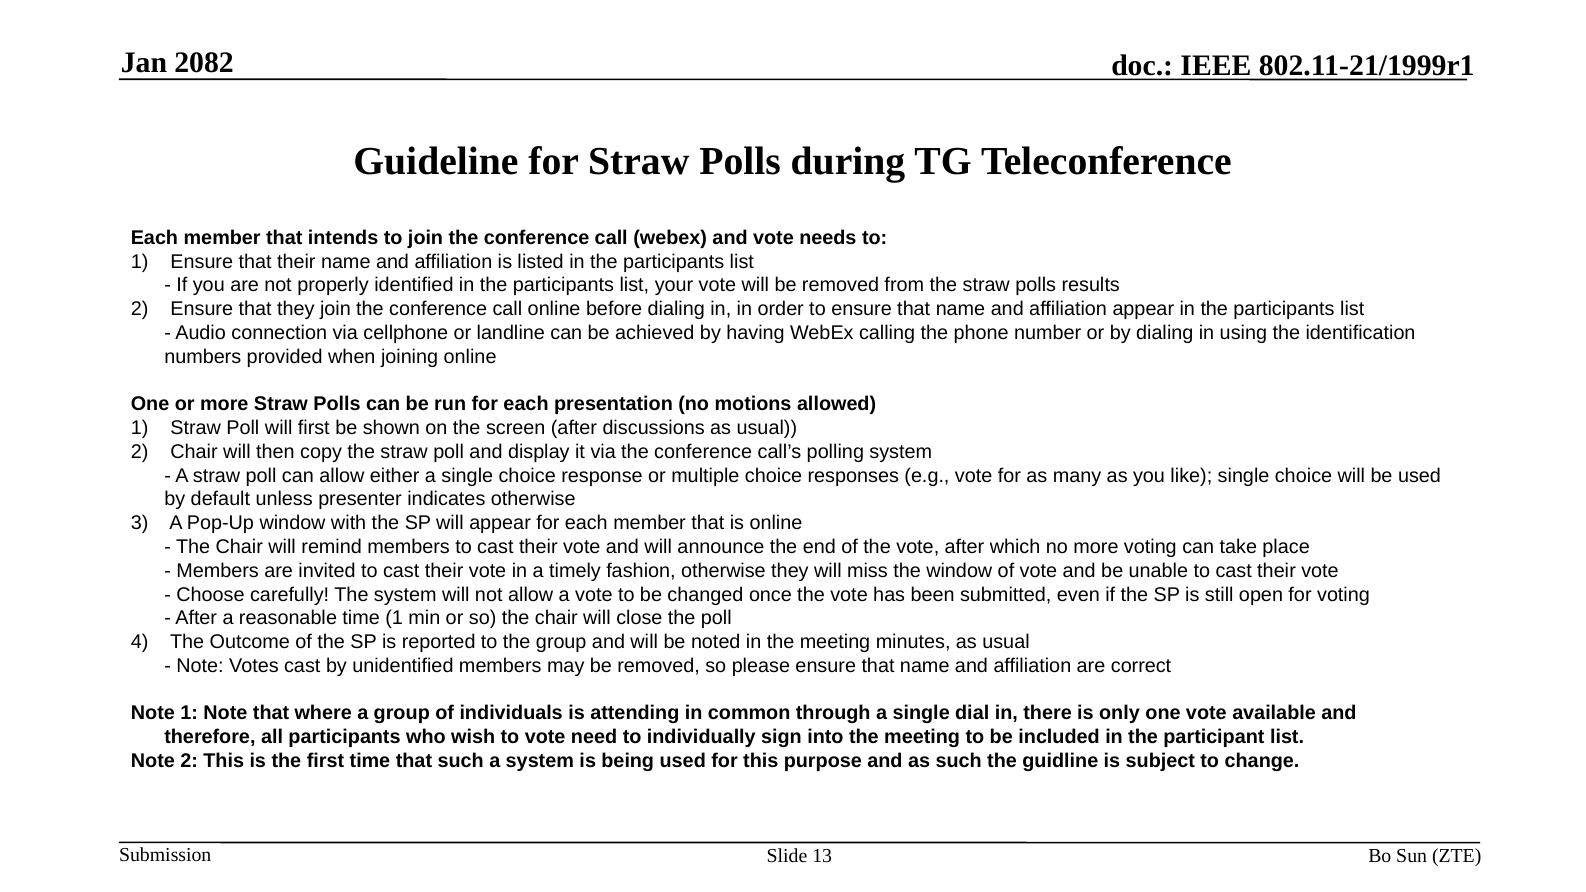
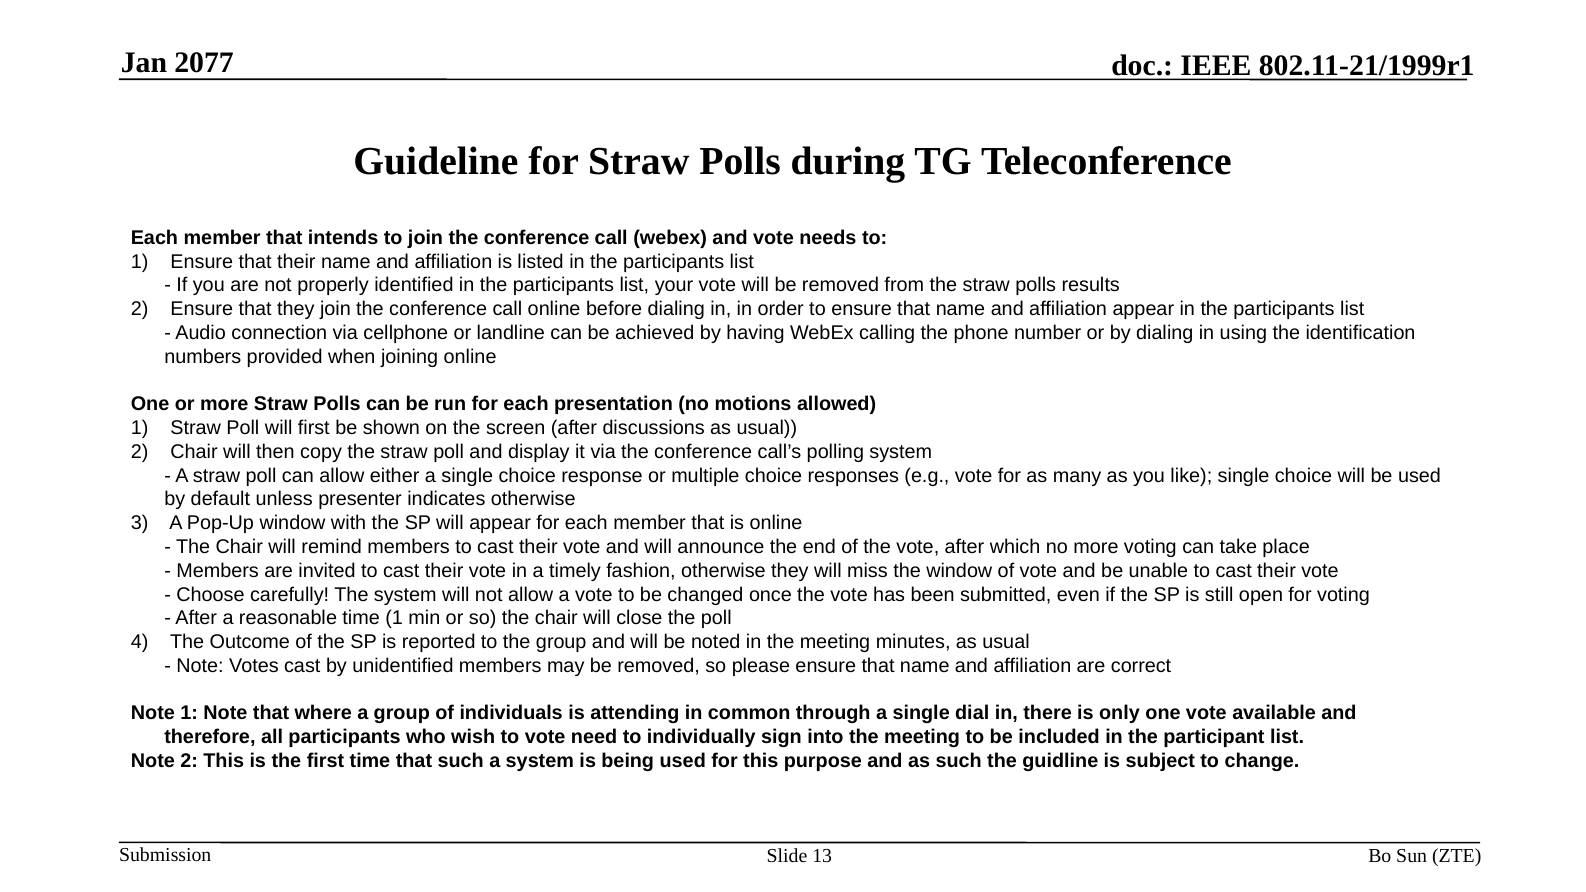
2082: 2082 -> 2077
